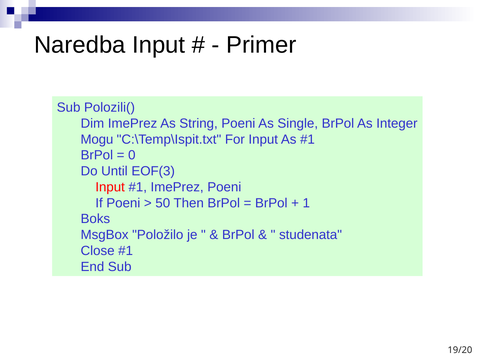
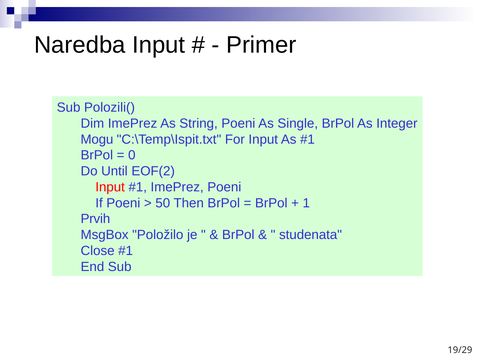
EOF(3: EOF(3 -> EOF(2
Boks: Boks -> Prvih
19/20: 19/20 -> 19/29
